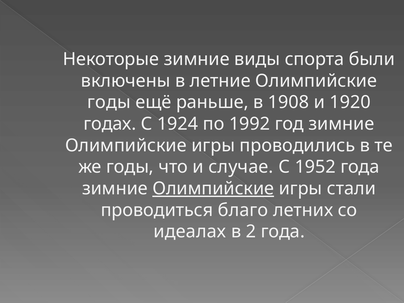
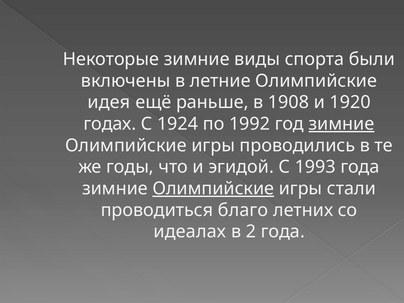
годы at (109, 102): годы -> идея
зимние at (341, 124) underline: none -> present
случае: случае -> эгидой
1952: 1952 -> 1993
